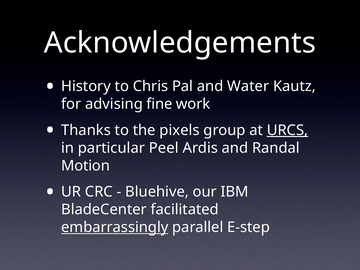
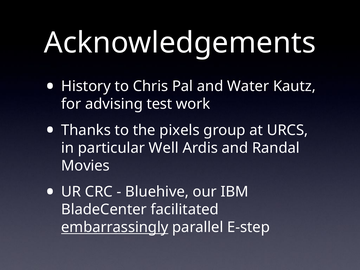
fine: fine -> test
URCS underline: present -> none
Peel: Peel -> Well
Motion: Motion -> Movies
